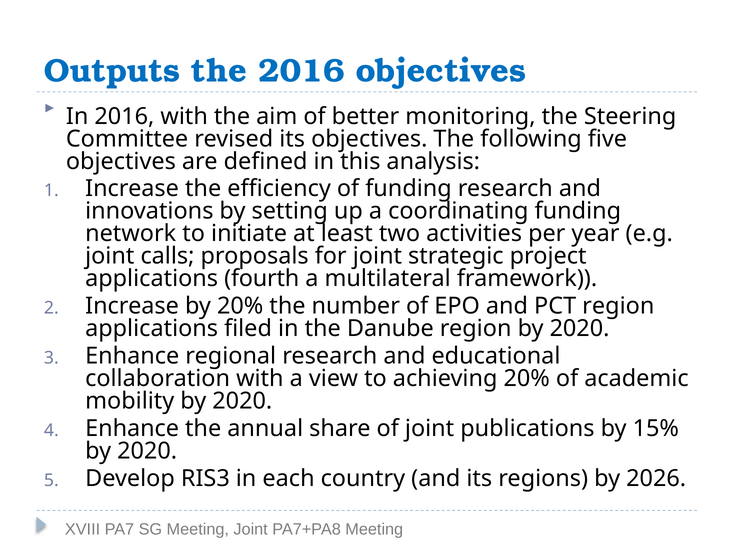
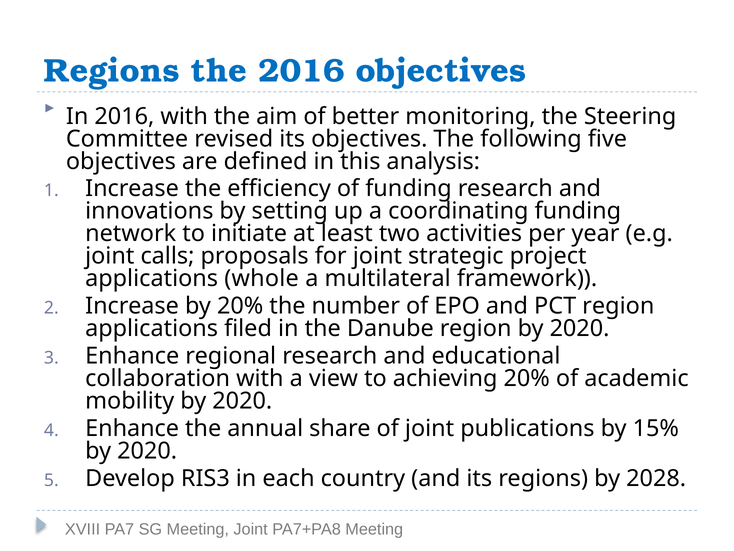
Outputs at (112, 71): Outputs -> Regions
fourth: fourth -> whole
2026: 2026 -> 2028
